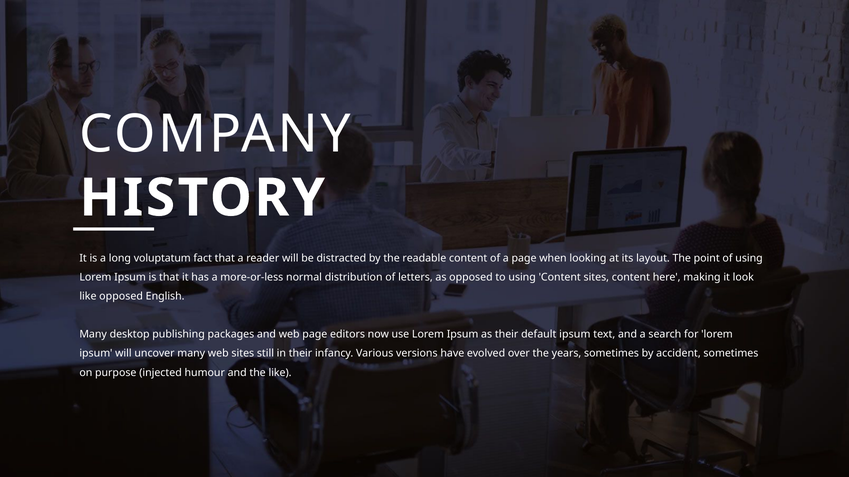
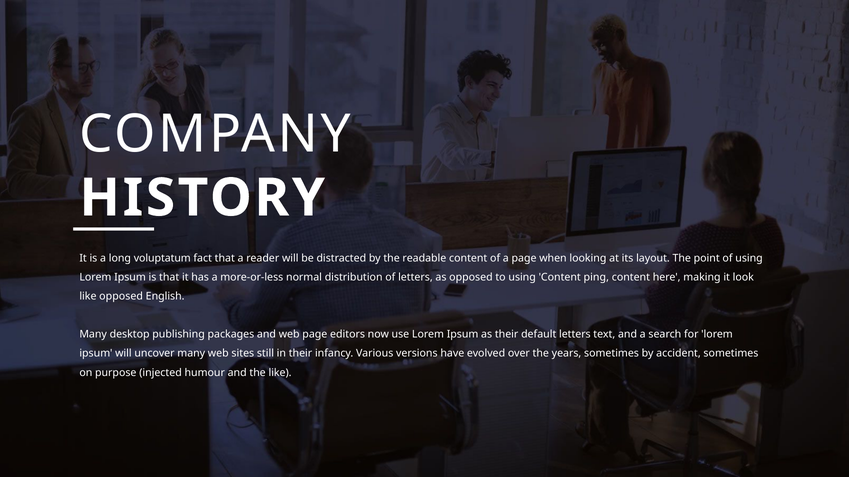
Content sites: sites -> ping
default ipsum: ipsum -> letters
